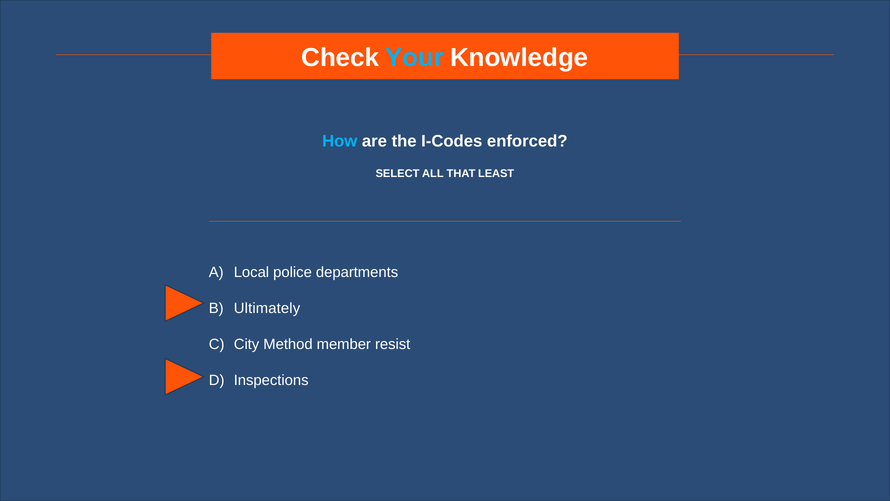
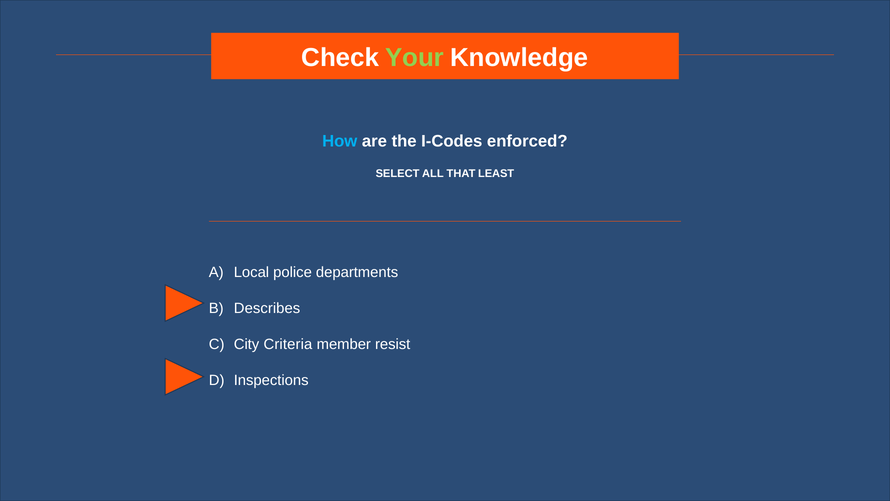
Your colour: light blue -> light green
Ultimately: Ultimately -> Describes
Method: Method -> Criteria
